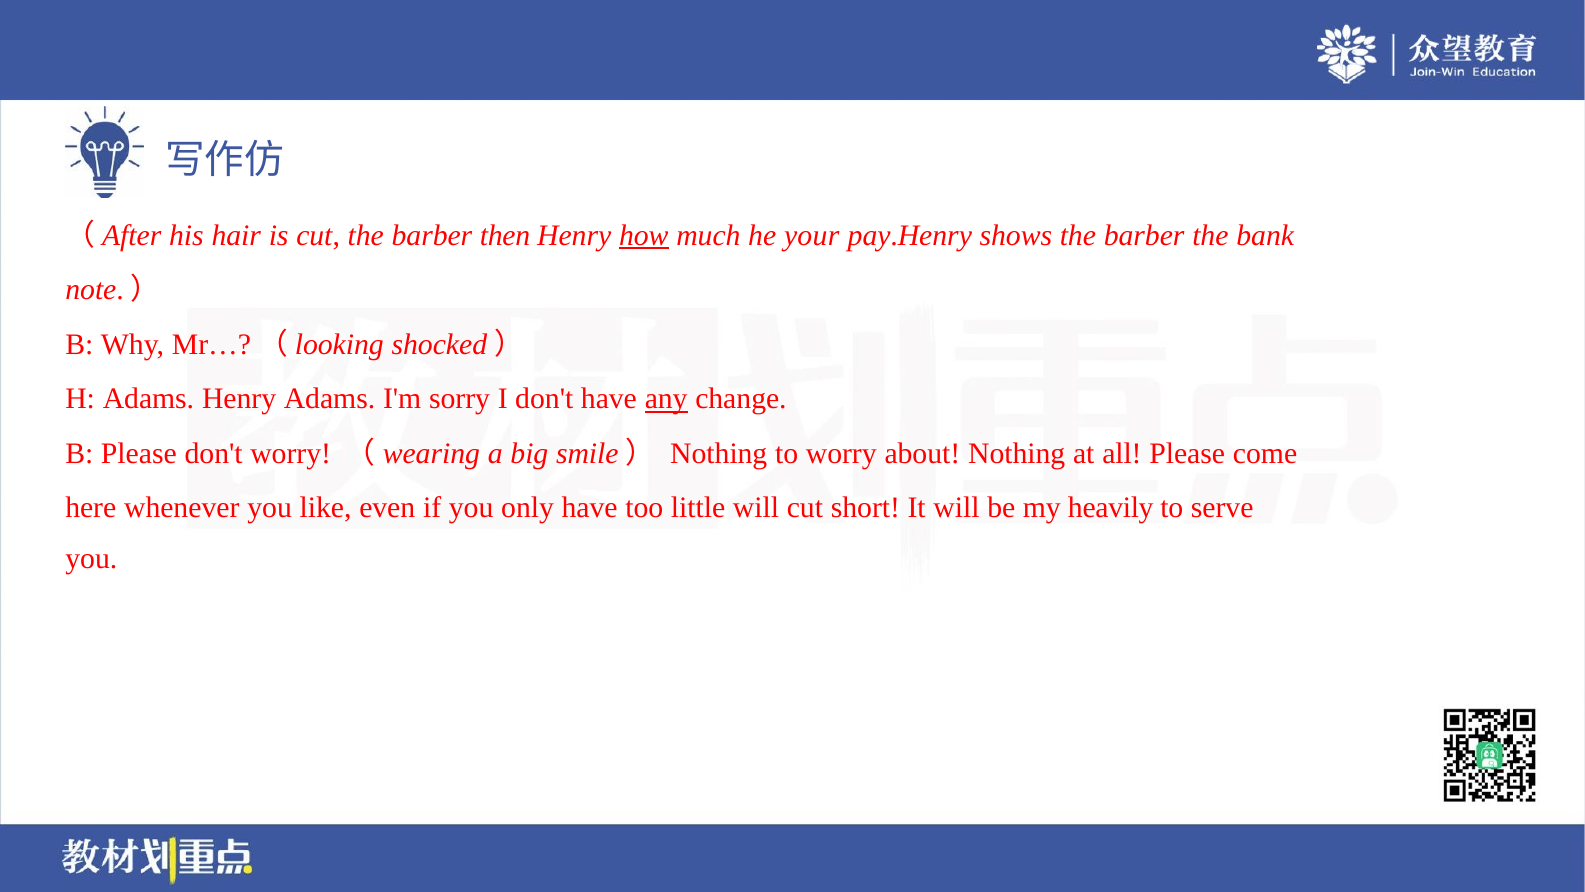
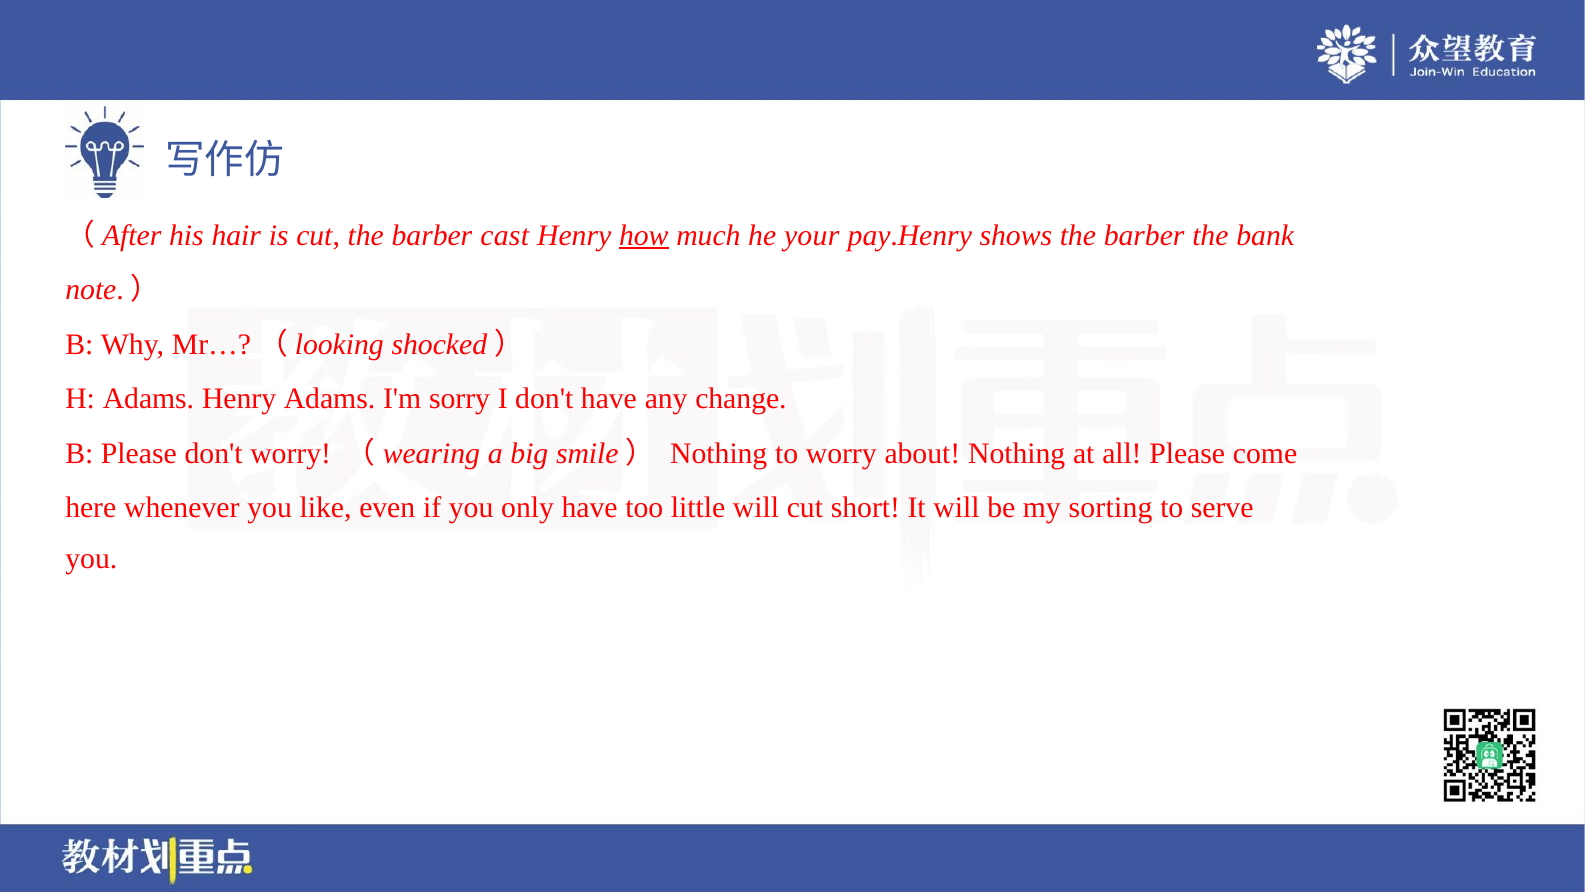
then: then -> cast
any underline: present -> none
heavily: heavily -> sorting
